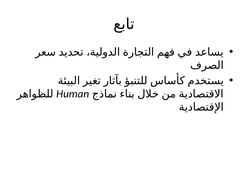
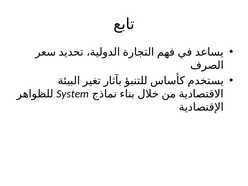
Human: Human -> System
